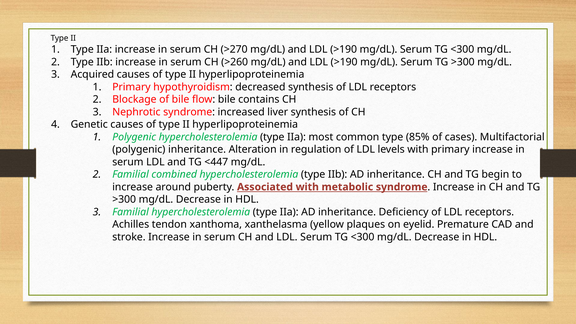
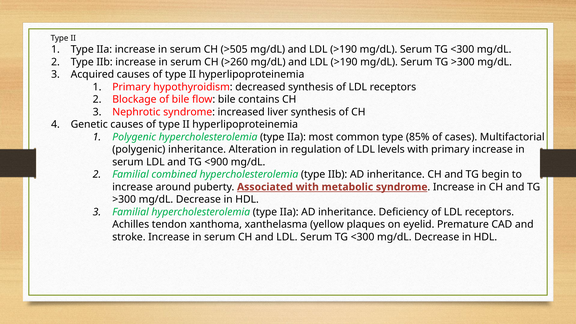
>270: >270 -> >505
<447: <447 -> <900
